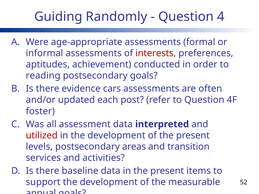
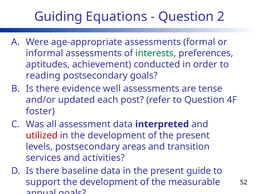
Randomly: Randomly -> Equations
4: 4 -> 2
interests colour: red -> green
cars: cars -> well
often: often -> tense
items: items -> guide
